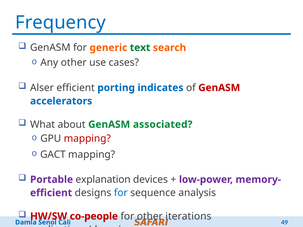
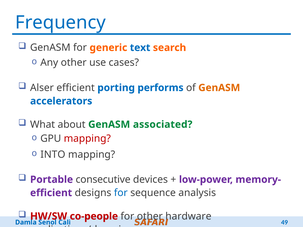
text colour: green -> blue
indicates: indicates -> performs
GenASM at (219, 88) colour: red -> orange
GACT: GACT -> INTO
explanation: explanation -> consecutive
iterations: iterations -> hardware
